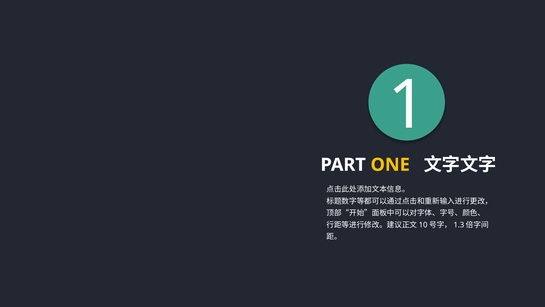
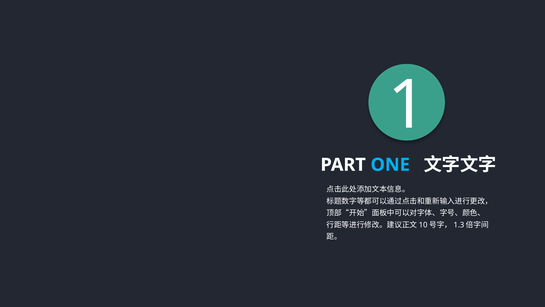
ONE colour: yellow -> light blue
